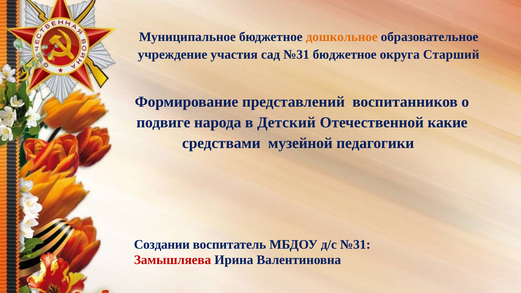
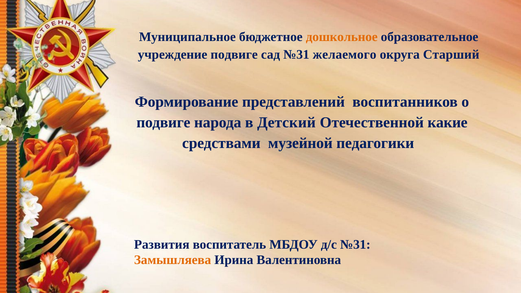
учреждение участия: участия -> подвиге
№31 бюджетное: бюджетное -> желаемого
Создании: Создании -> Развития
Замышляева colour: red -> orange
